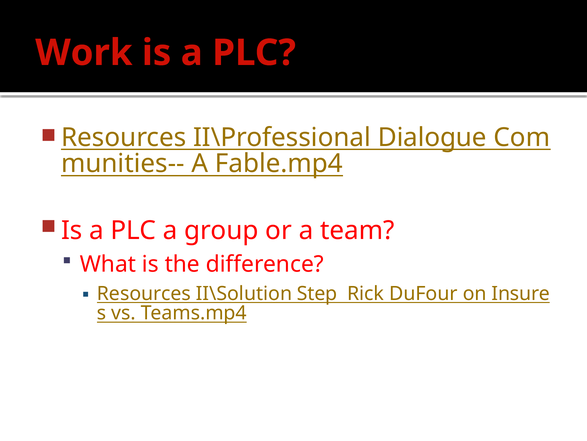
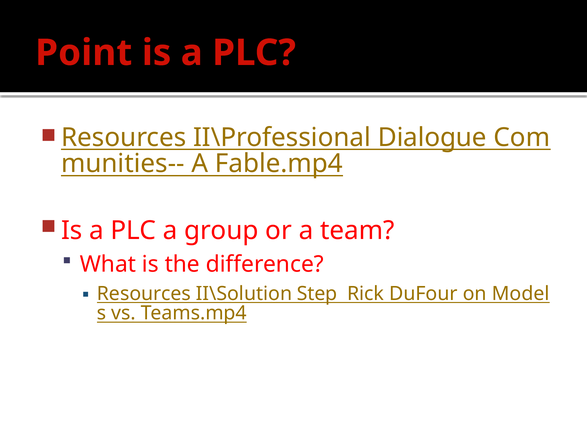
Work: Work -> Point
Insure: Insure -> Model
